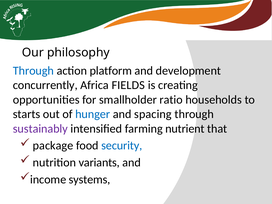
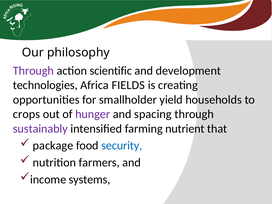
Through at (33, 71) colour: blue -> purple
platform: platform -> scientific
concurrently: concurrently -> technologies
ratio: ratio -> yield
starts: starts -> crops
hunger colour: blue -> purple
variants: variants -> farmers
